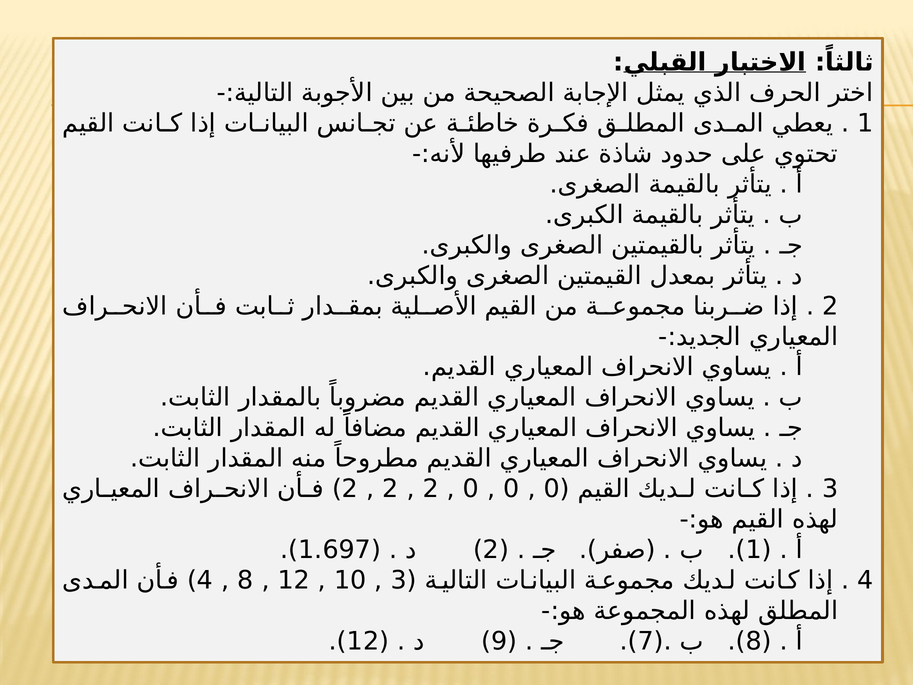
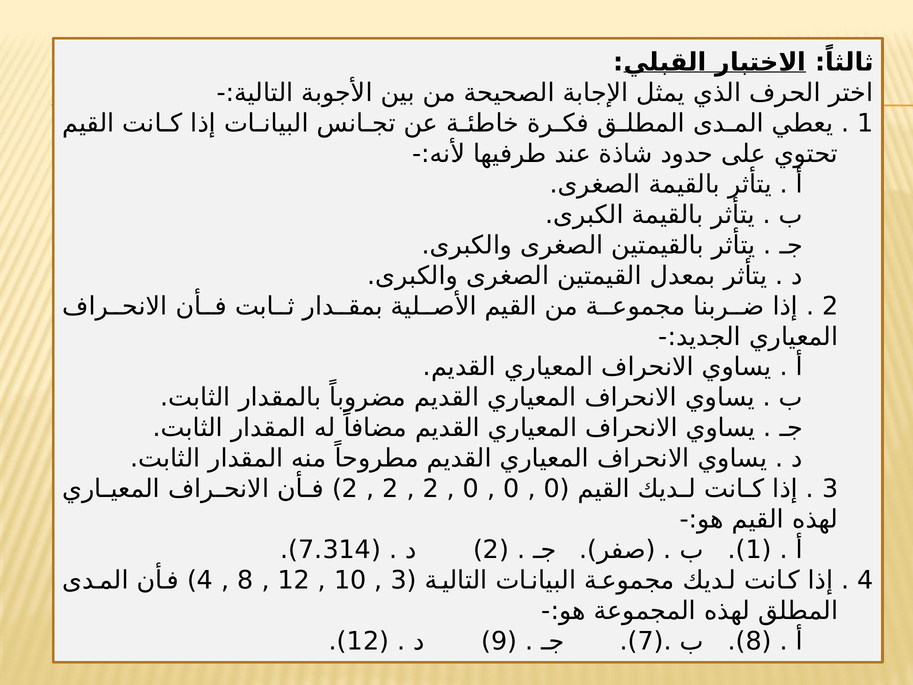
1.697: 1.697 -> 7.314
